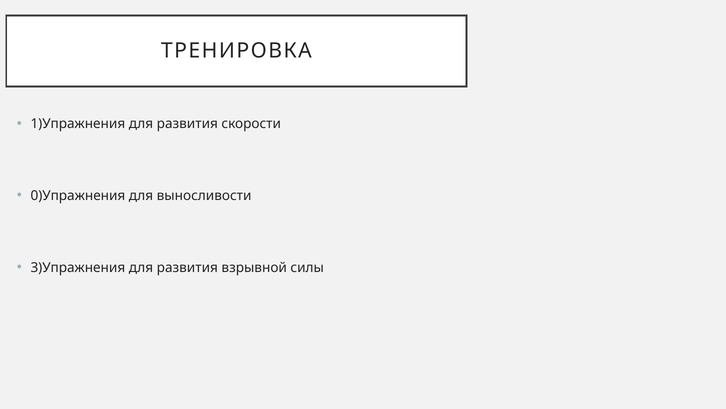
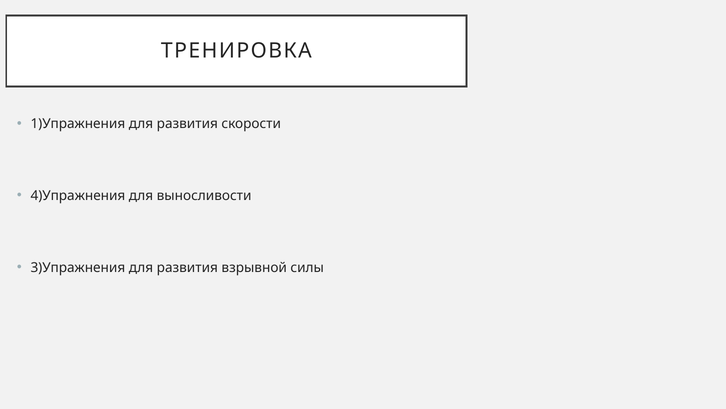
0)Упражнения: 0)Упражнения -> 4)Упражнения
